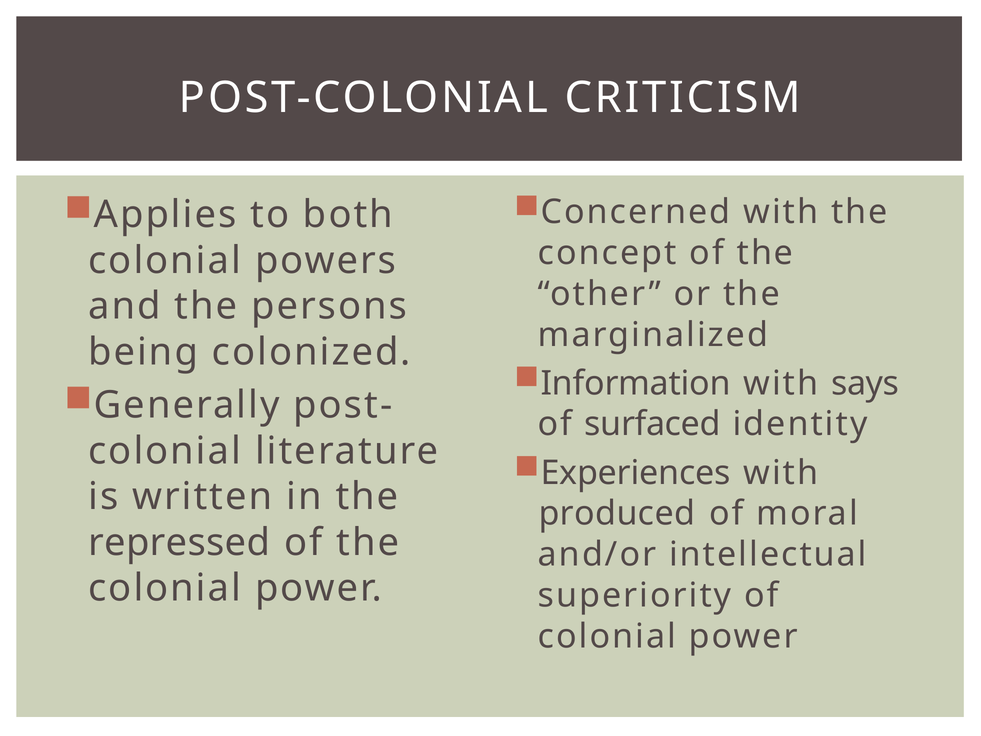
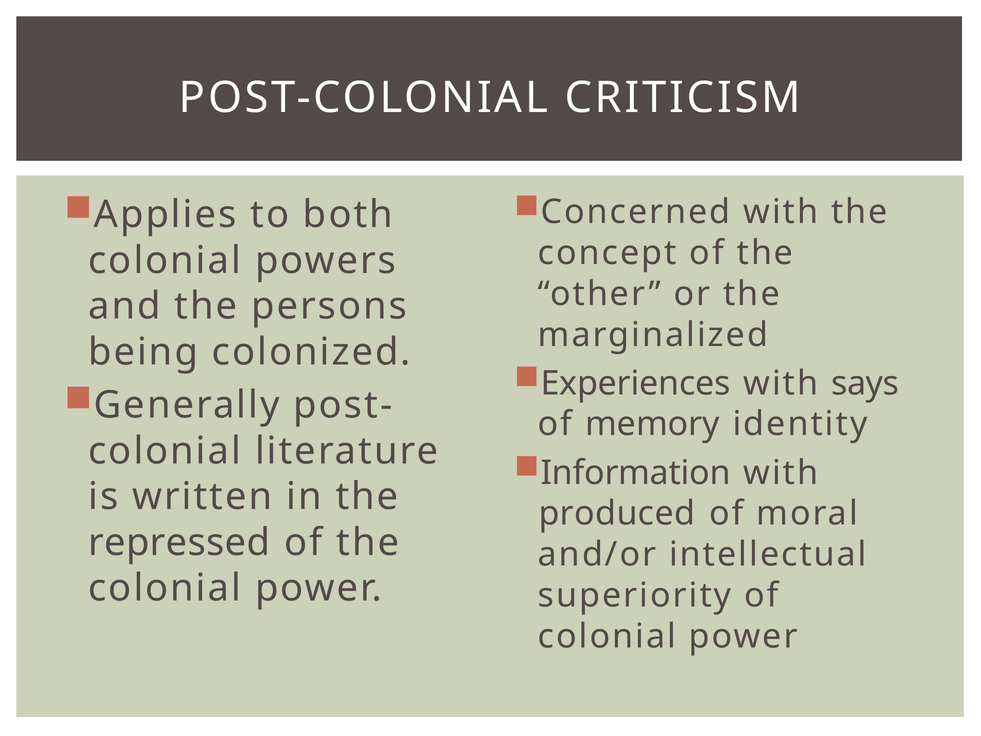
Information: Information -> Experiences
surfaced: surfaced -> memory
Experiences: Experiences -> Information
